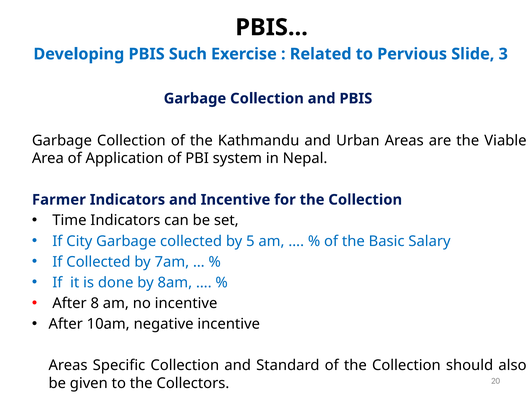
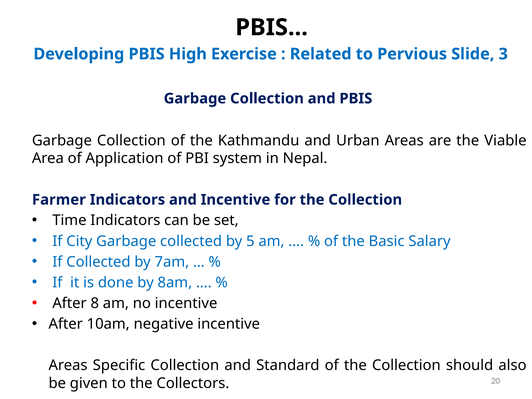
Such: Such -> High
